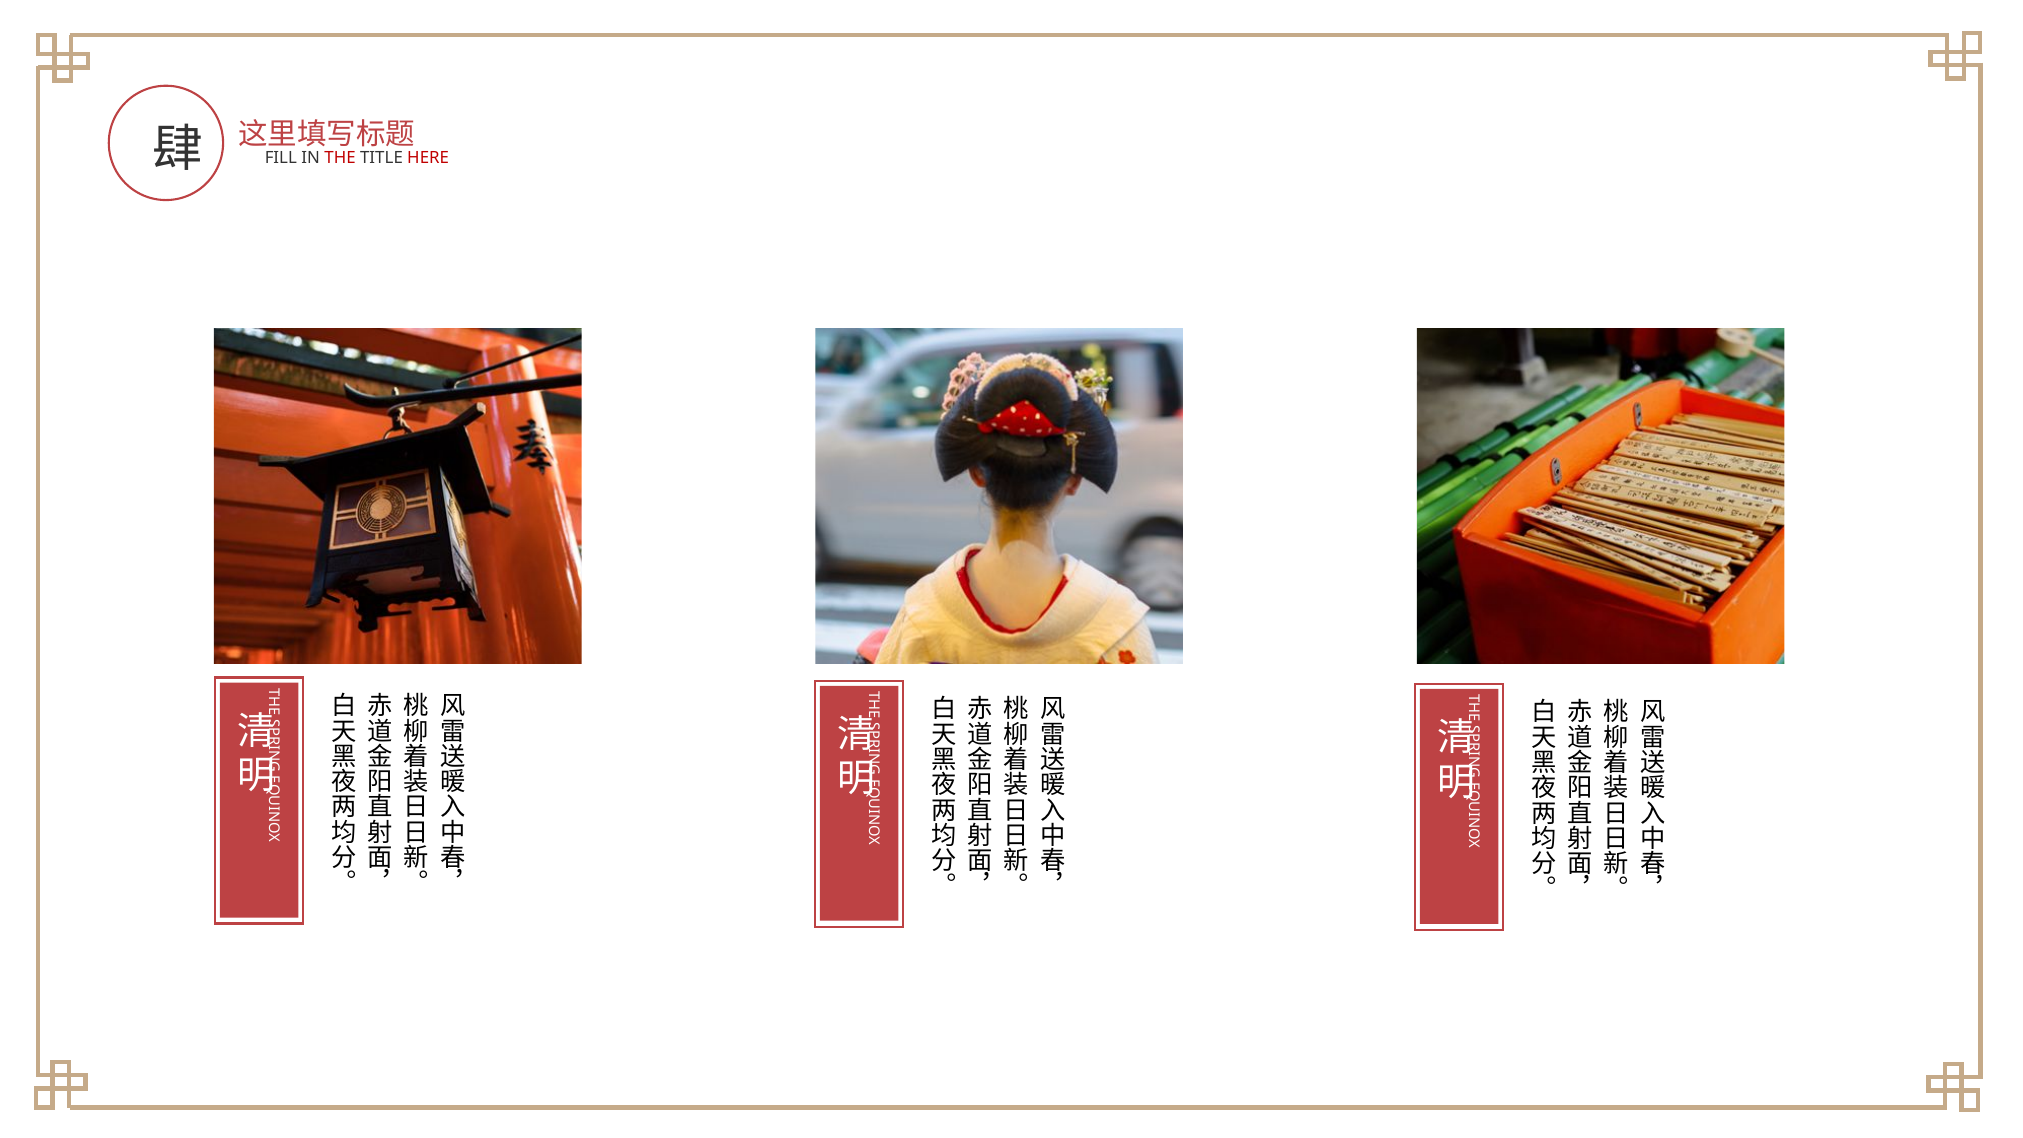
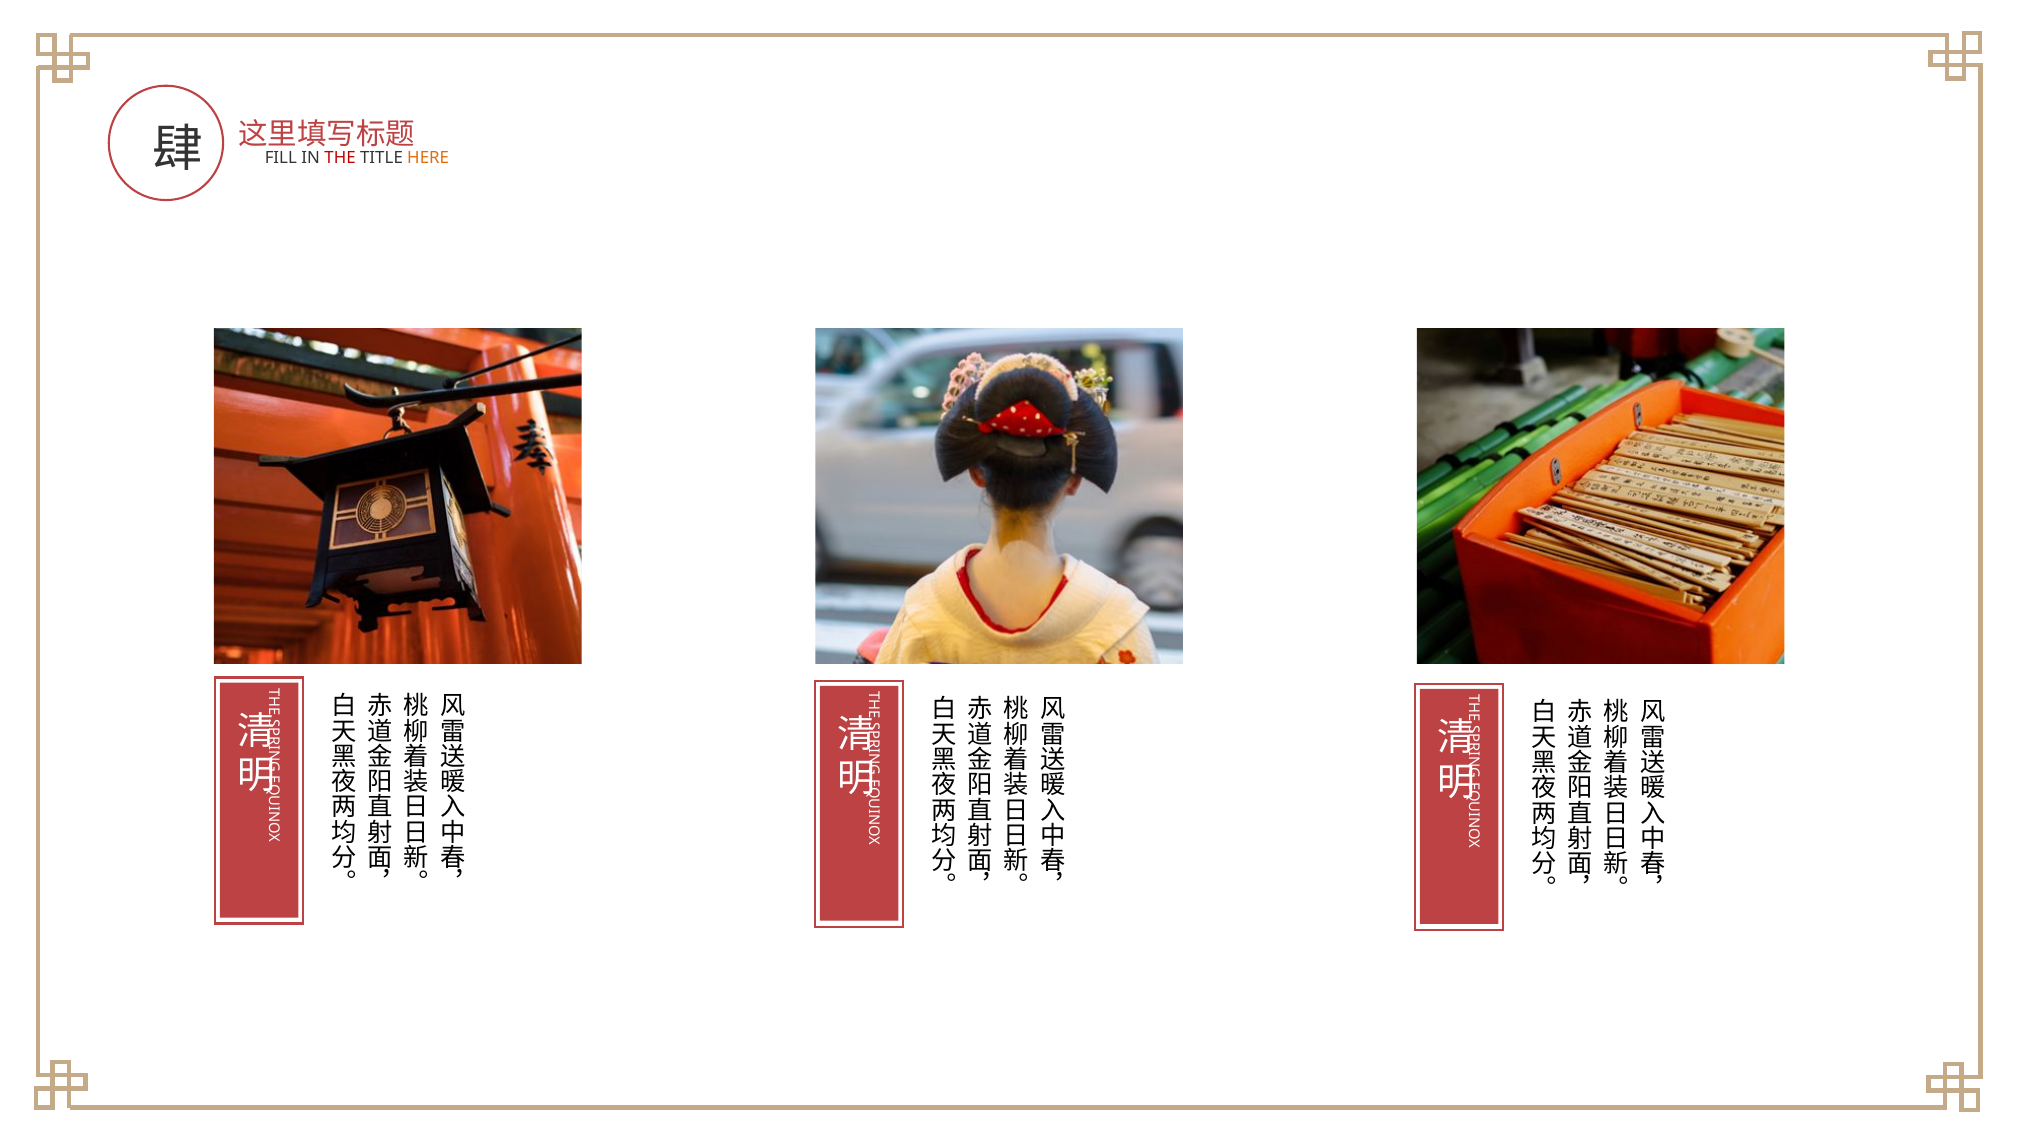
HERE colour: red -> orange
